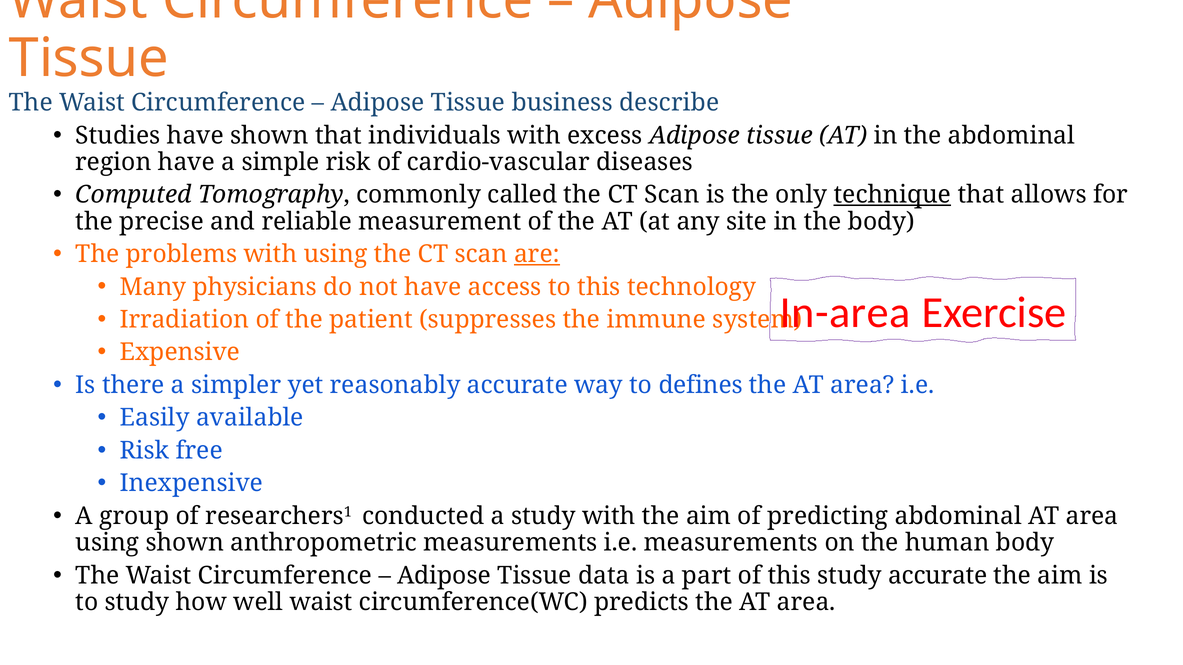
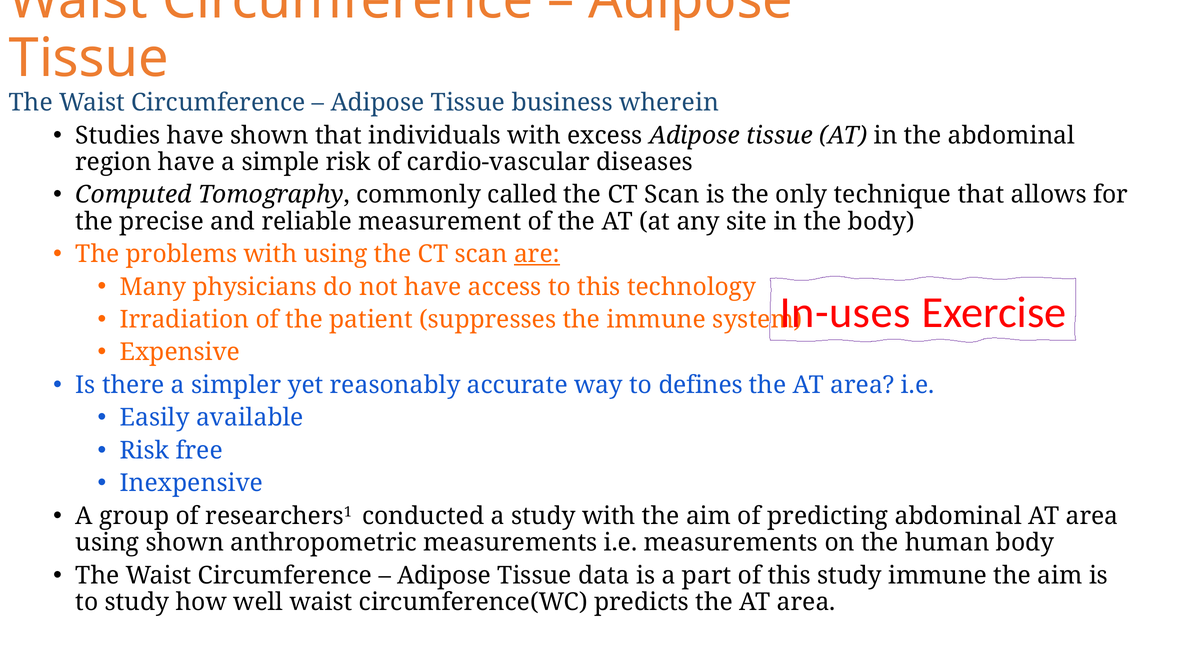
describe: describe -> wherein
technique underline: present -> none
In-area: In-area -> In-uses
study accurate: accurate -> immune
